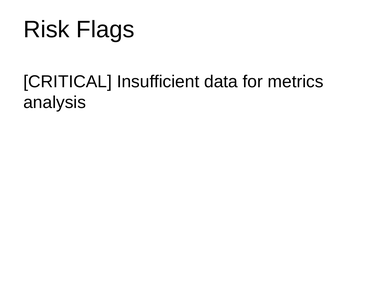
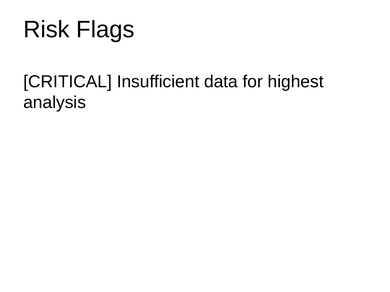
metrics: metrics -> highest
